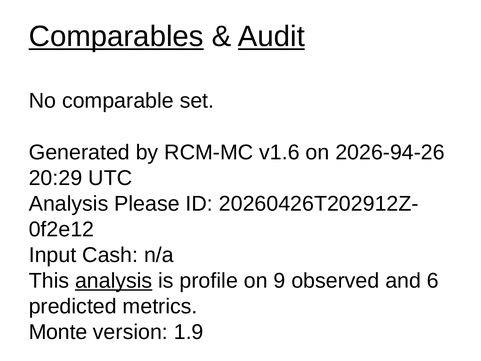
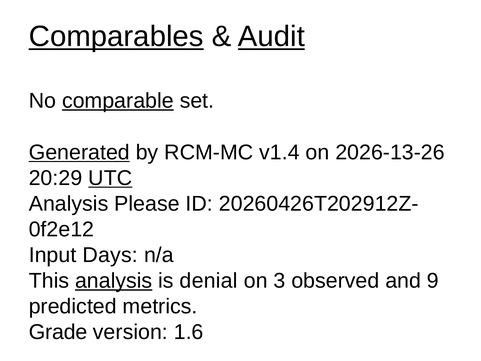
comparable underline: none -> present
Generated underline: none -> present
v1.6: v1.6 -> v1.4
2026-94-26: 2026-94-26 -> 2026-13-26
UTC underline: none -> present
Cash: Cash -> Days
profile: profile -> denial
9: 9 -> 3
6: 6 -> 9
Monte: Monte -> Grade
1.9: 1.9 -> 1.6
